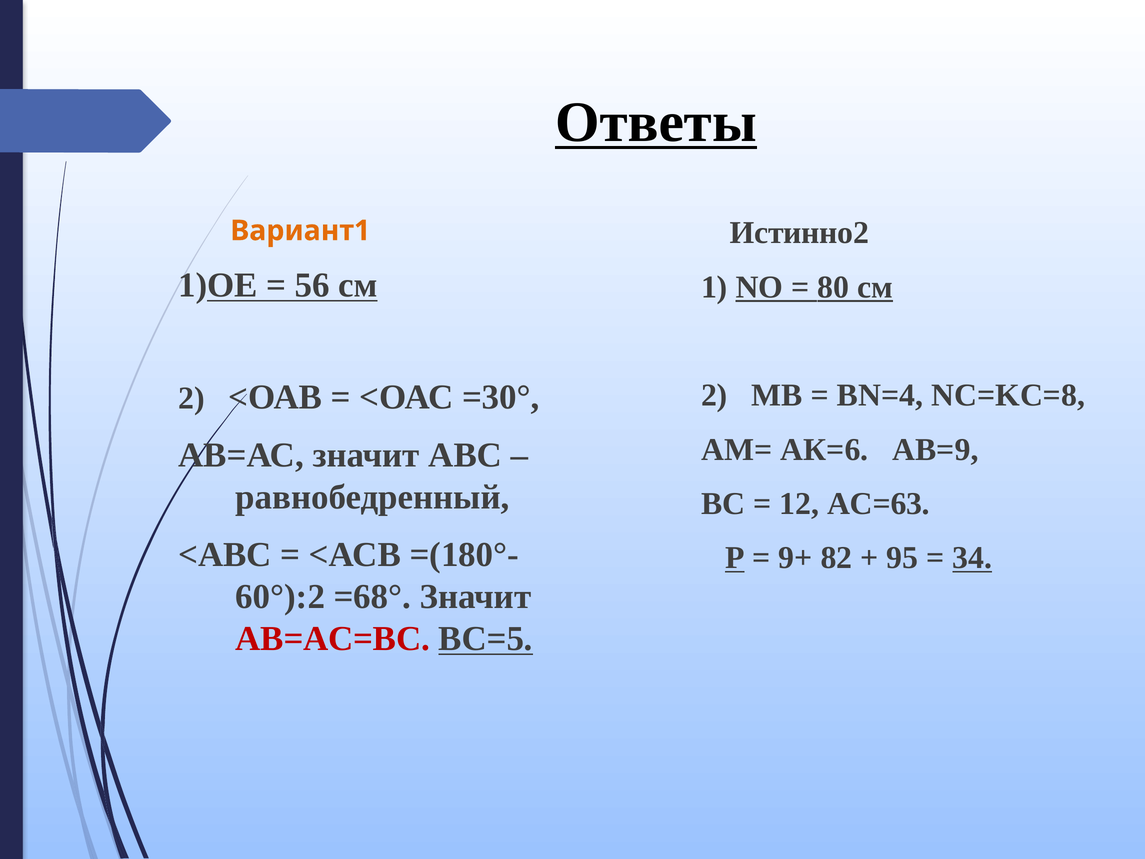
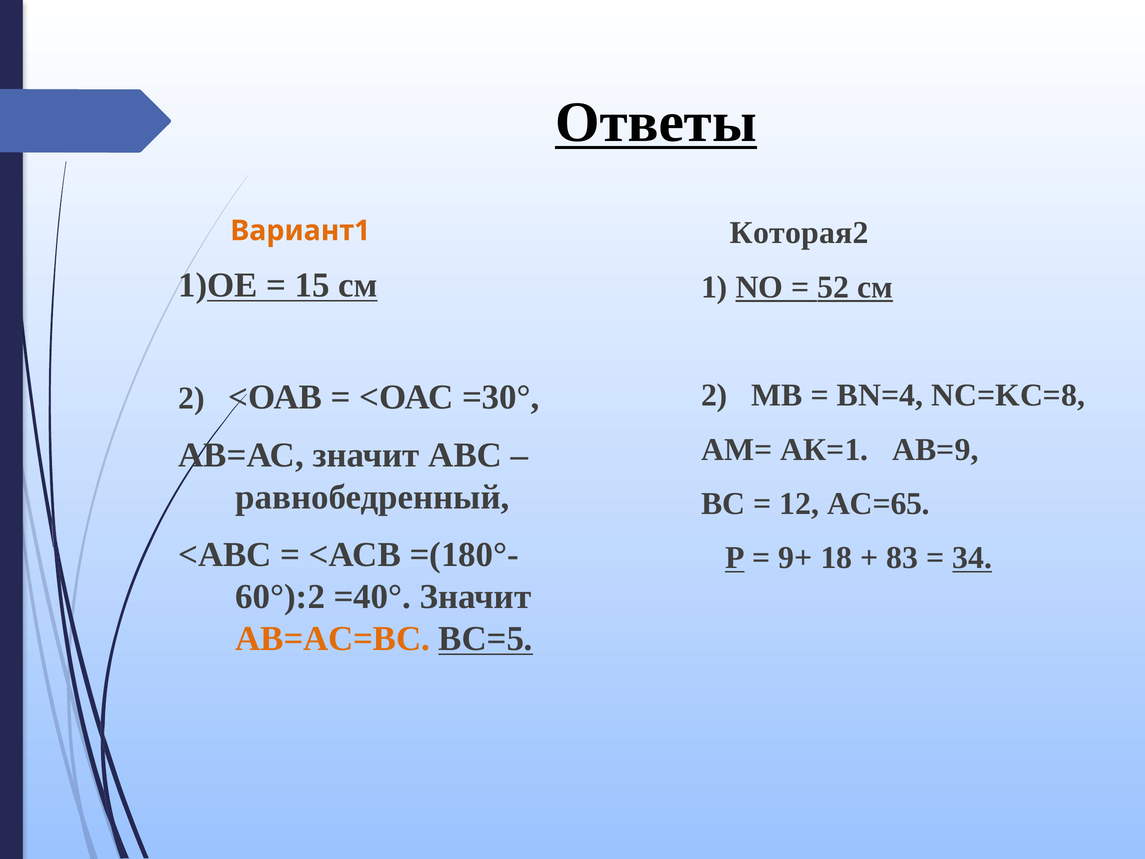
Истинно2: Истинно2 -> Которая2
56: 56 -> 15
80: 80 -> 52
АК=6: АК=6 -> АК=1
АС=63: АС=63 -> АС=65
82: 82 -> 18
95: 95 -> 83
=68°: =68° -> =40°
АВ=АС=ВС colour: red -> orange
